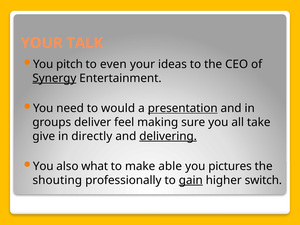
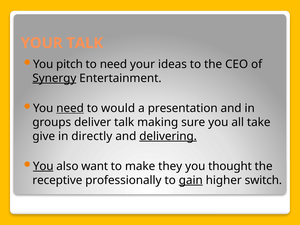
to even: even -> need
need at (70, 108) underline: none -> present
presentation underline: present -> none
deliver feel: feel -> talk
You at (43, 166) underline: none -> present
what: what -> want
able: able -> they
pictures: pictures -> thought
shouting: shouting -> receptive
